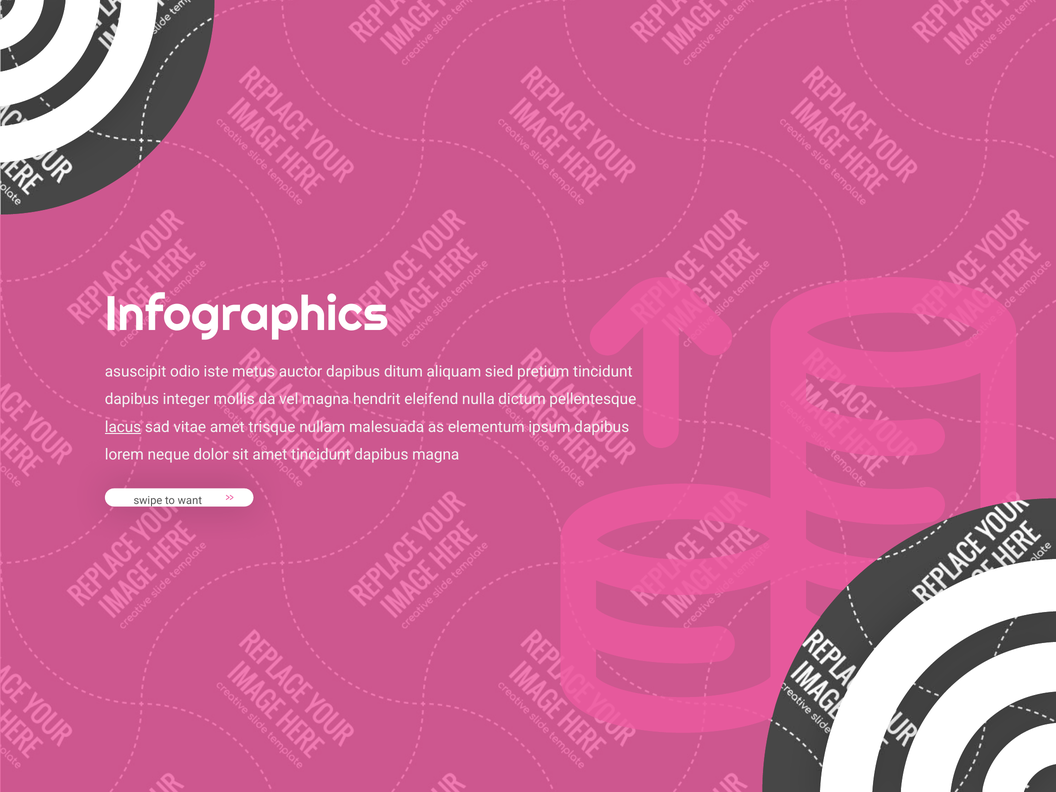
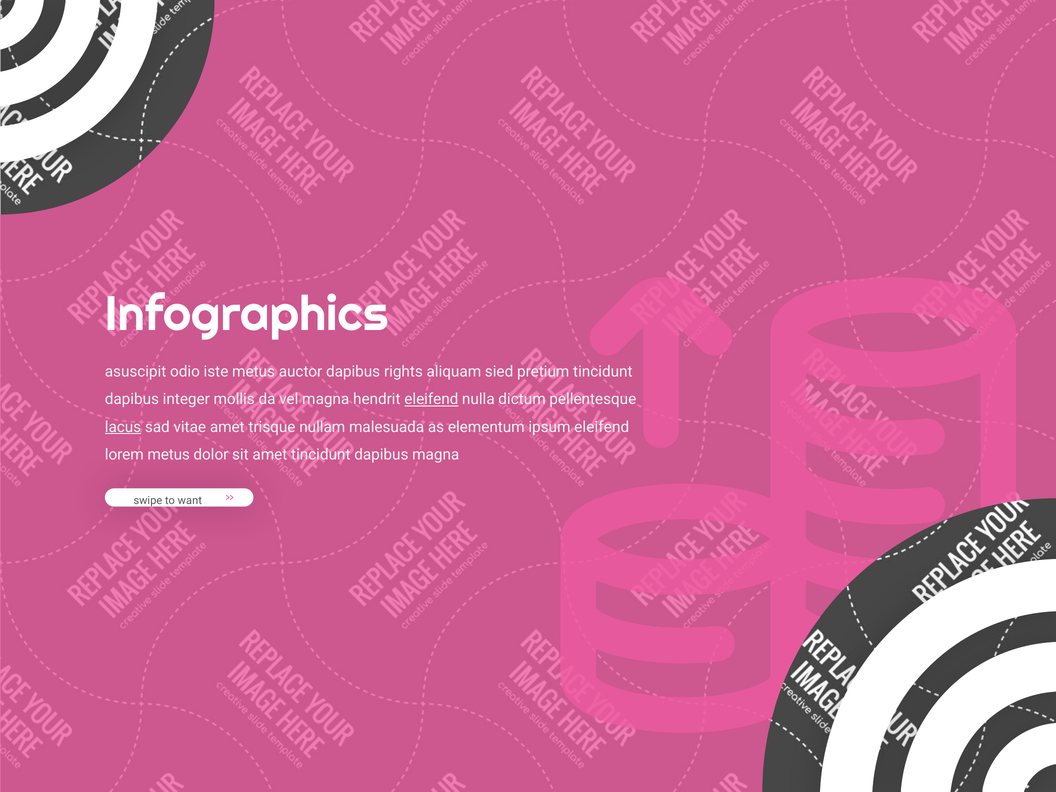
ditum: ditum -> rights
eleifend at (431, 399) underline: none -> present
ipsum dapibus: dapibus -> eleifend
lorem neque: neque -> metus
